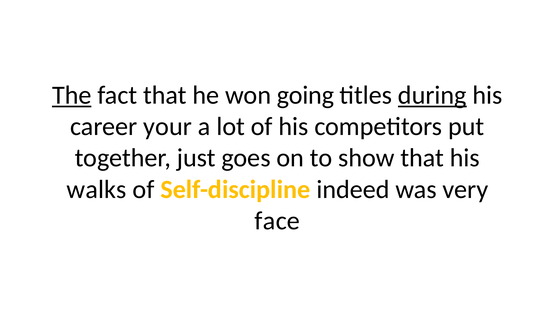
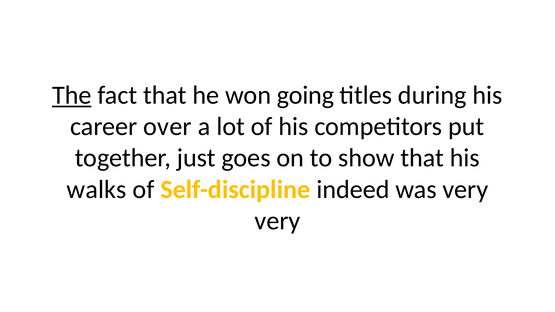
during underline: present -> none
your: your -> over
face at (277, 221): face -> very
